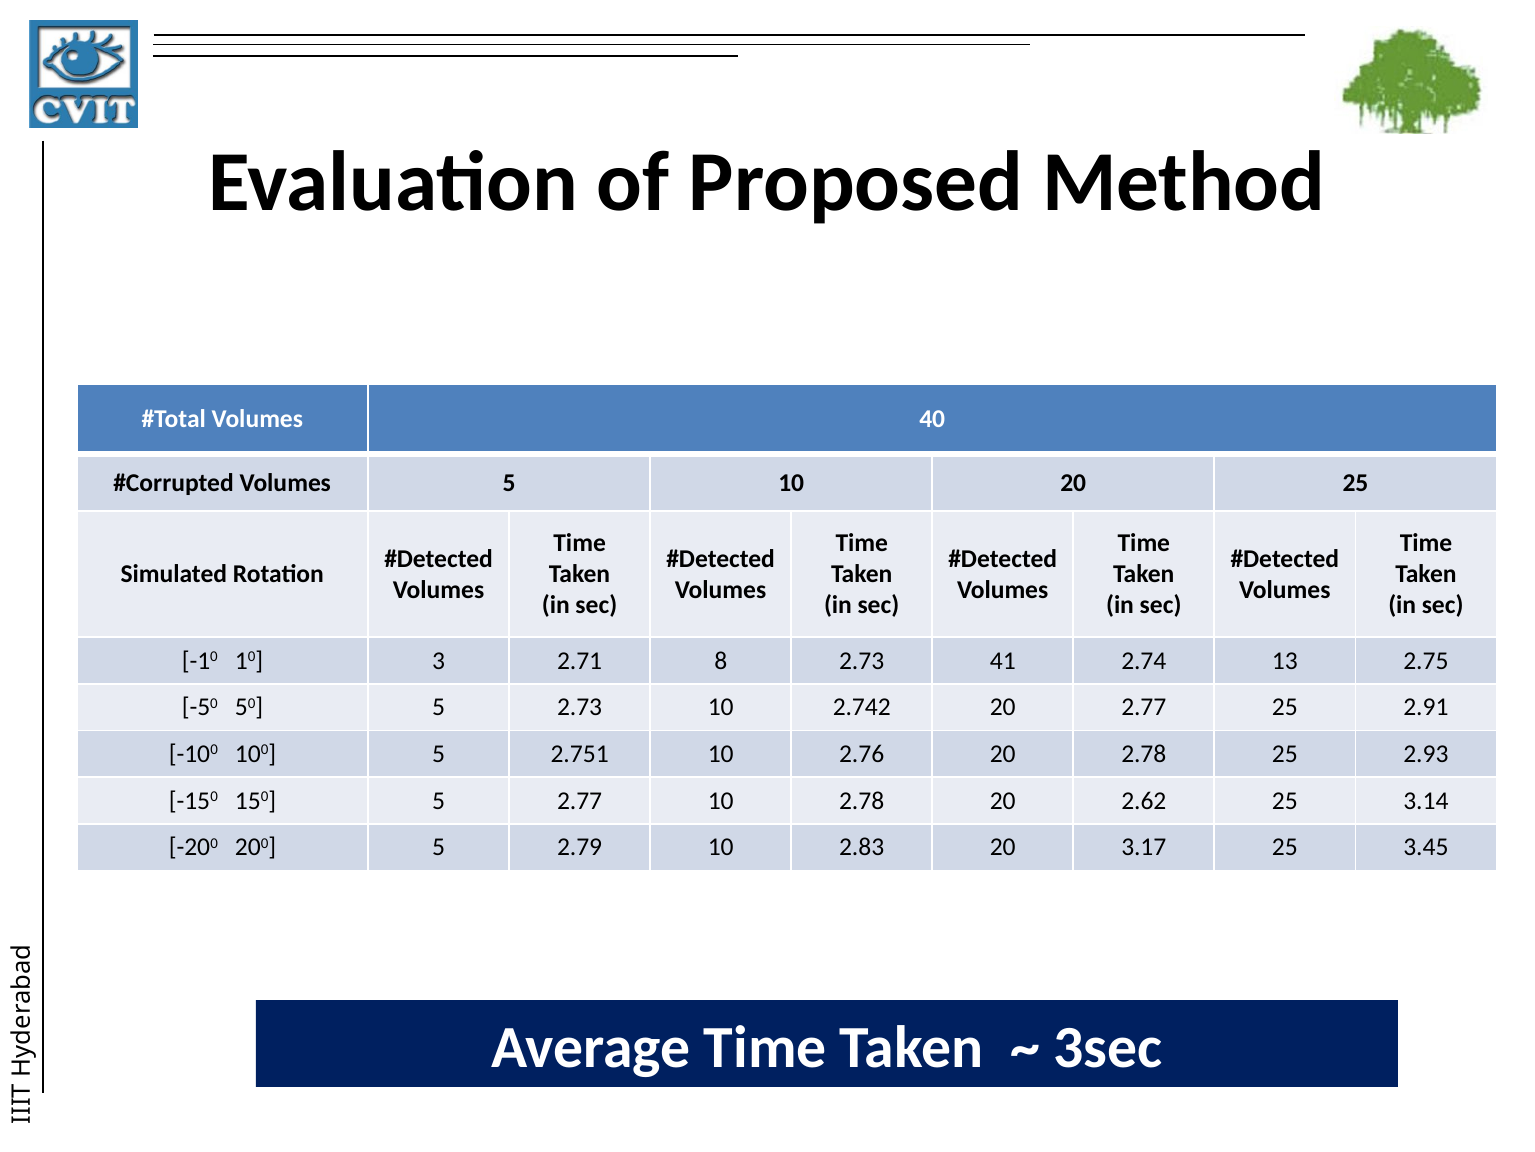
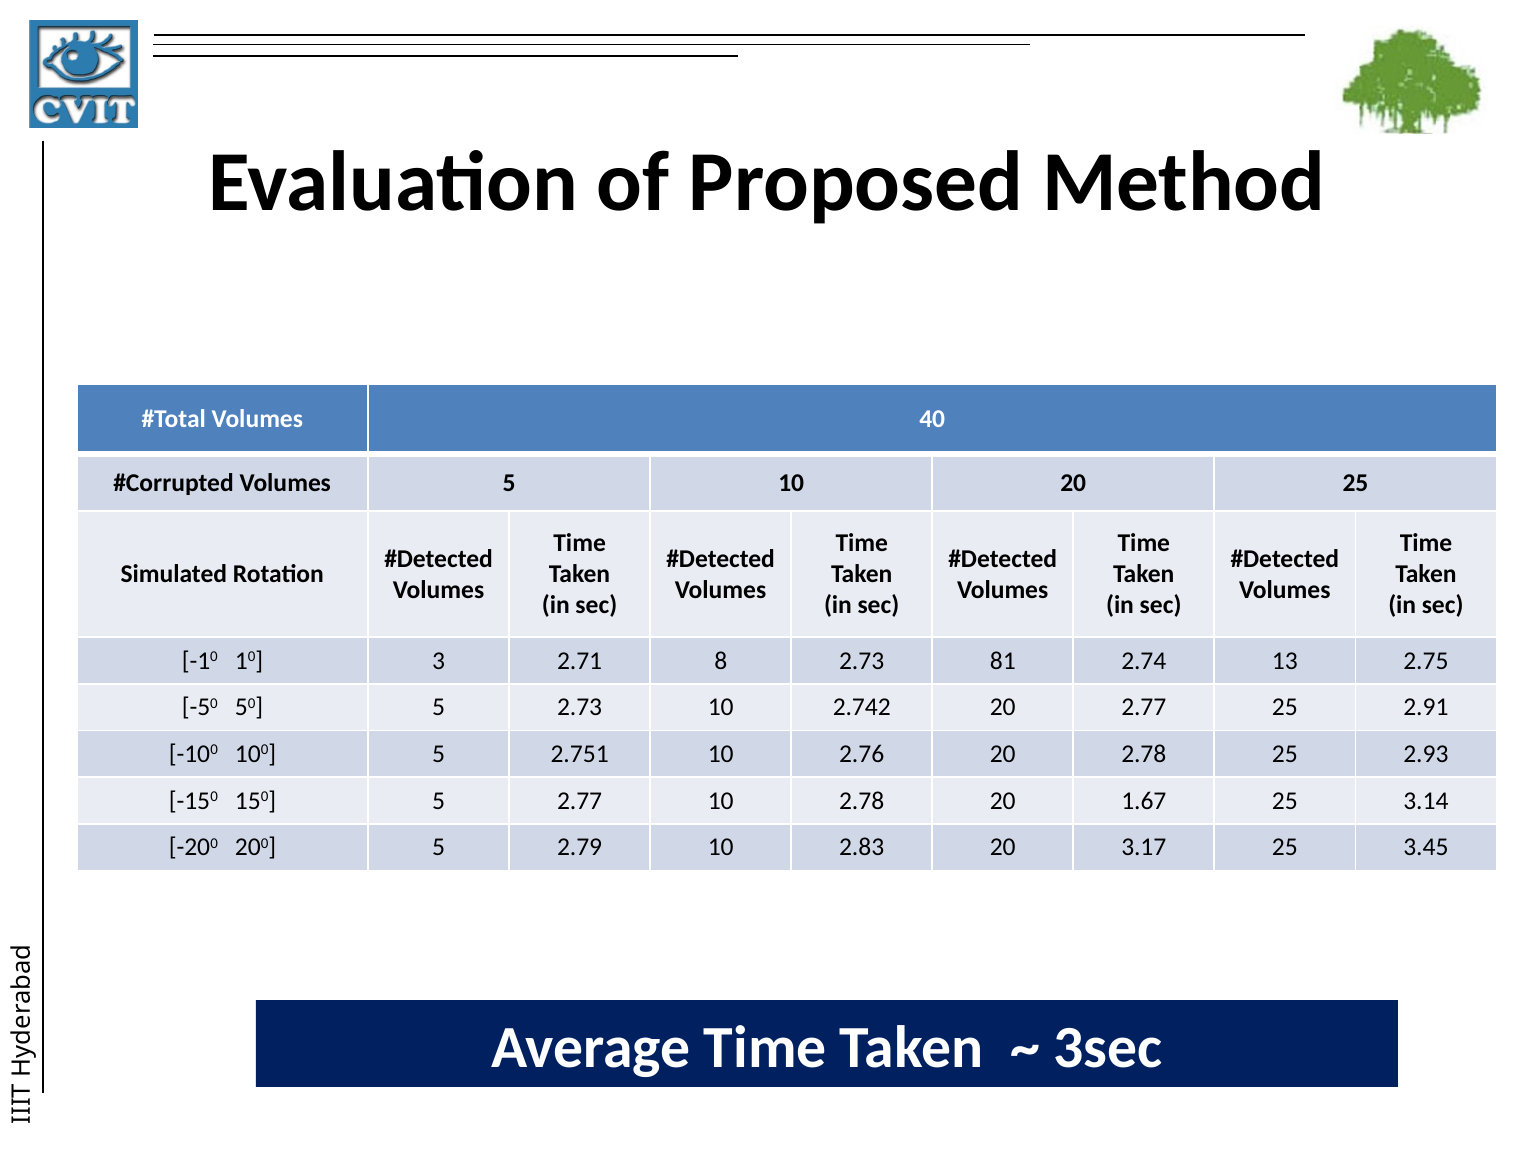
41: 41 -> 81
2.62: 2.62 -> 1.67
